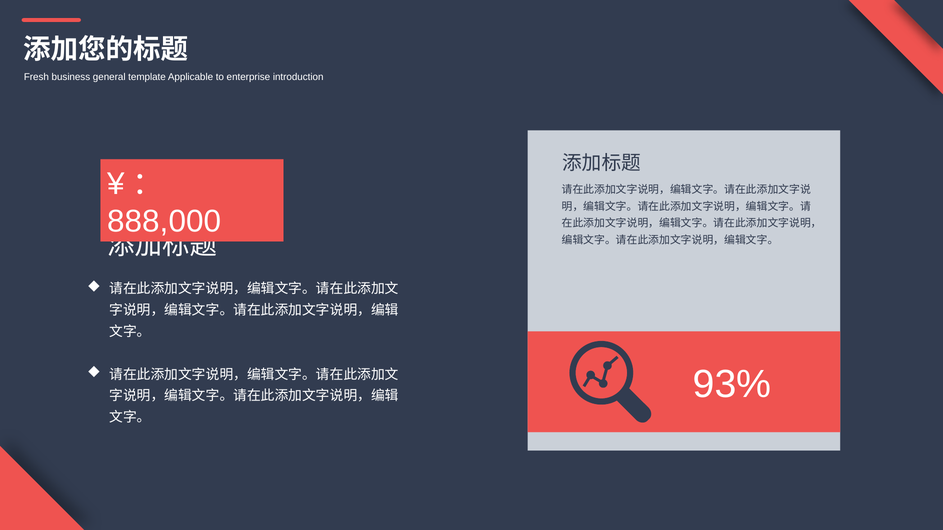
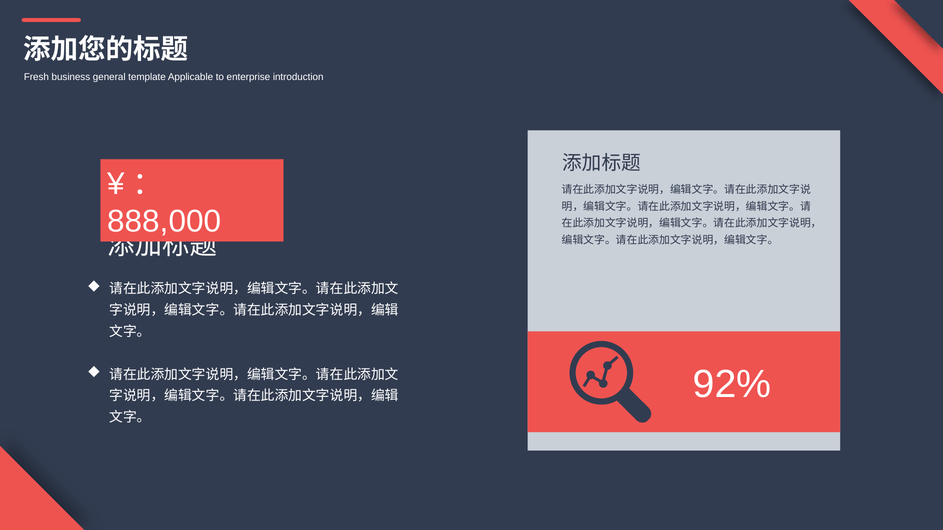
93%: 93% -> 92%
